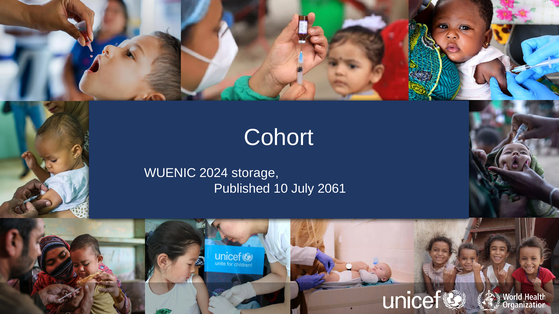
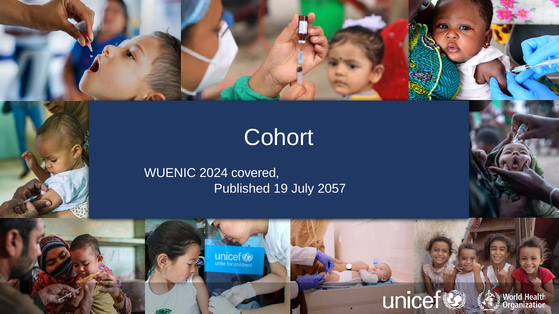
storage: storage -> covered
10: 10 -> 19
2061: 2061 -> 2057
